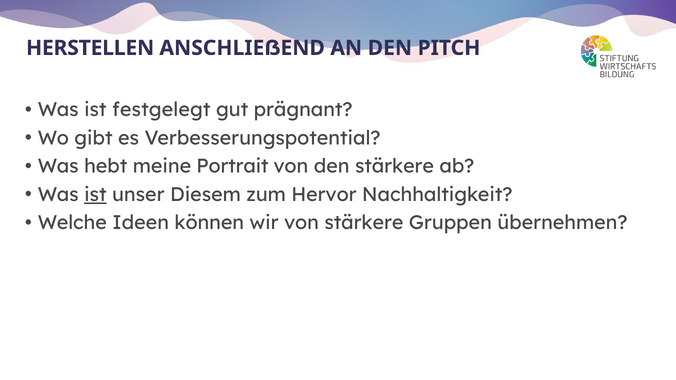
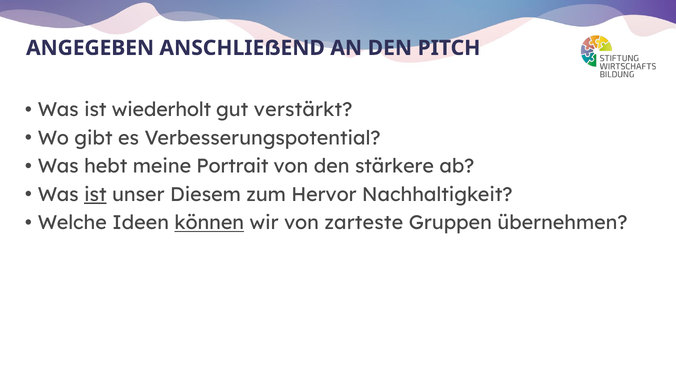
HERSTELLEN: HERSTELLEN -> ANGEGEBEN
festgelegt: festgelegt -> wiederholt
prägnant: prägnant -> verstärkt
können underline: none -> present
von stärkere: stärkere -> zarteste
